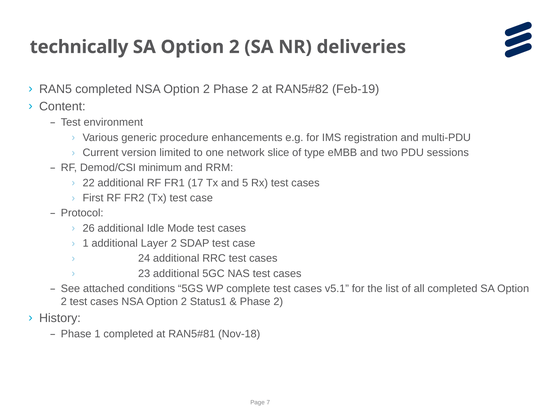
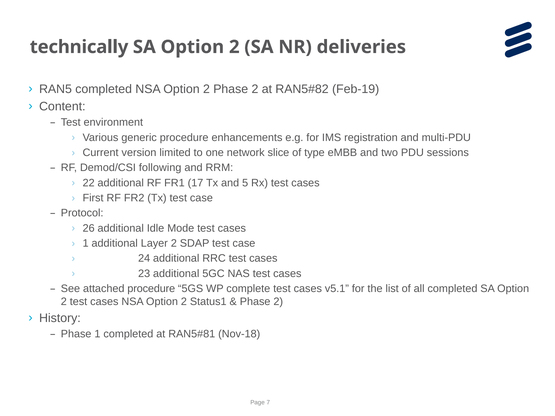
minimum: minimum -> following
attached conditions: conditions -> procedure
